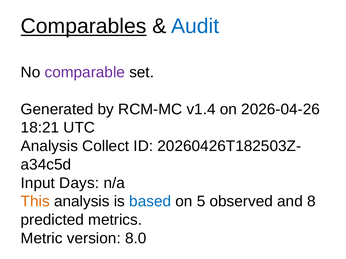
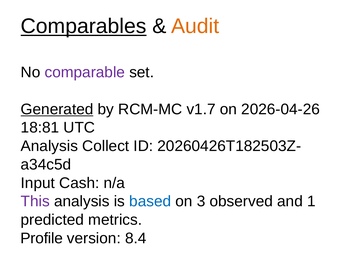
Audit colour: blue -> orange
Generated underline: none -> present
v1.4: v1.4 -> v1.7
18:21: 18:21 -> 18:81
Days: Days -> Cash
This colour: orange -> purple
5: 5 -> 3
8: 8 -> 1
Metric: Metric -> Profile
8.0: 8.0 -> 8.4
